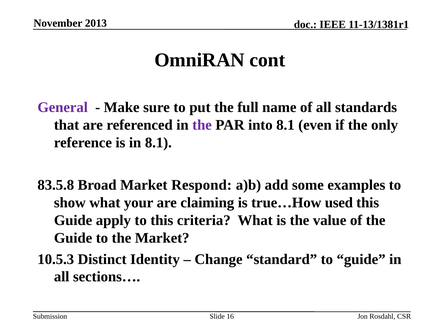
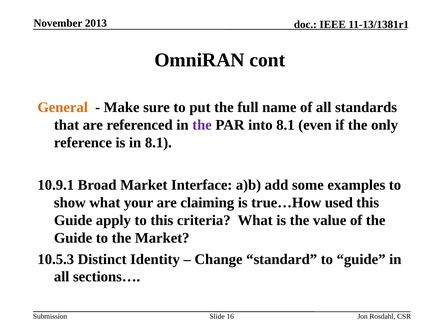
General colour: purple -> orange
83.5.8: 83.5.8 -> 10.9.1
Respond: Respond -> Interface
